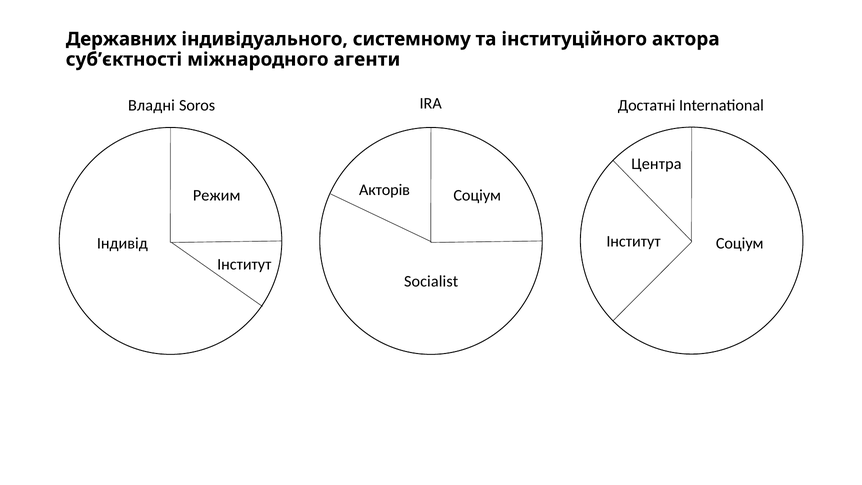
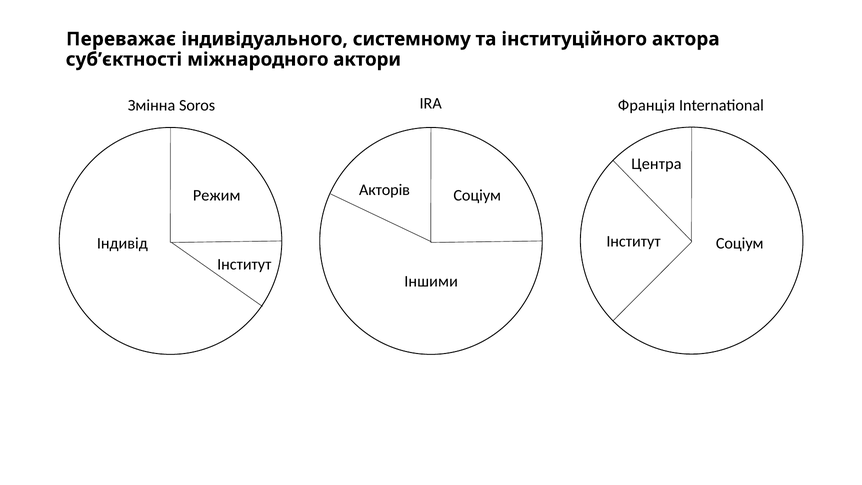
Державних: Державних -> Переважає
агенти: агенти -> актори
Владні: Владні -> Змінна
Достатні: Достатні -> Франція
Socialist: Socialist -> Іншими
